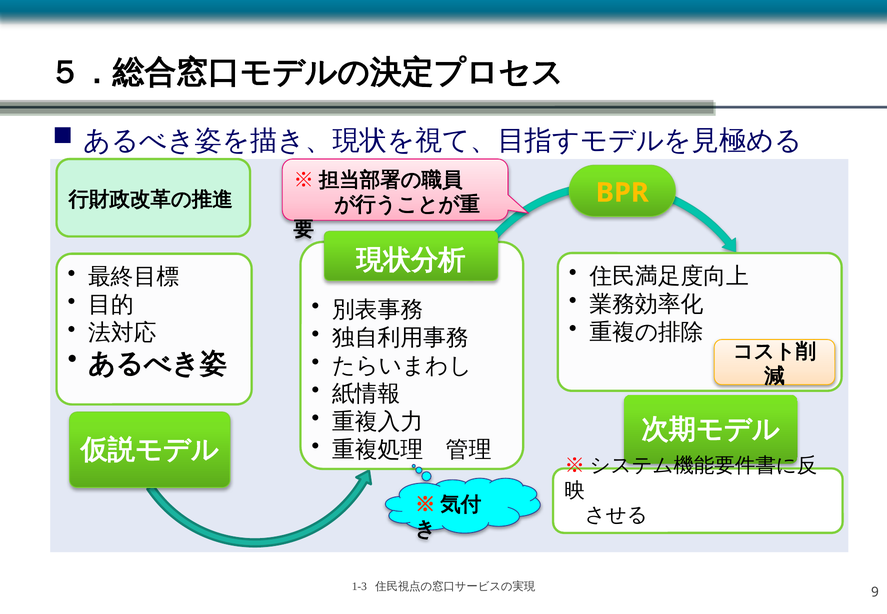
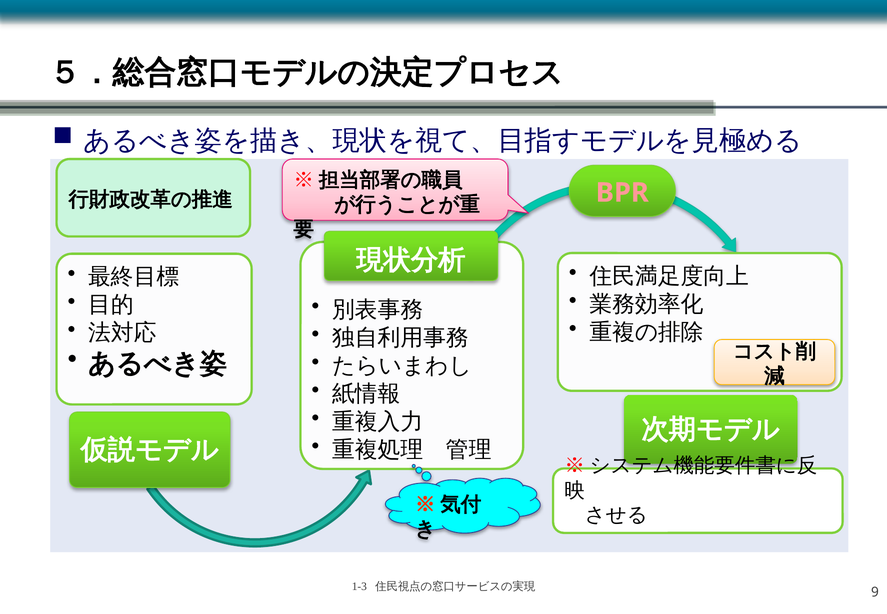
BPR colour: yellow -> pink
